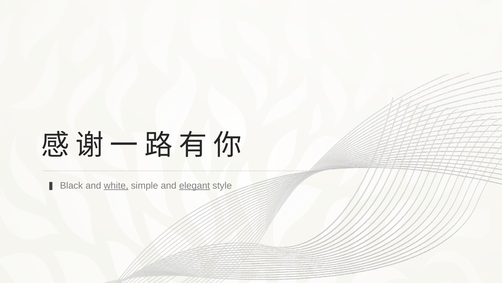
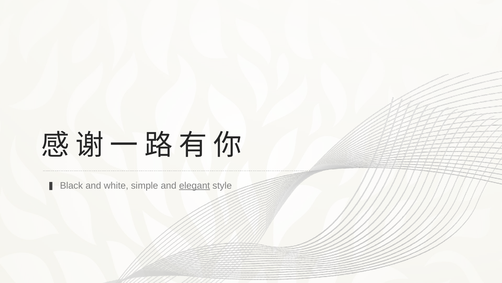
white underline: present -> none
